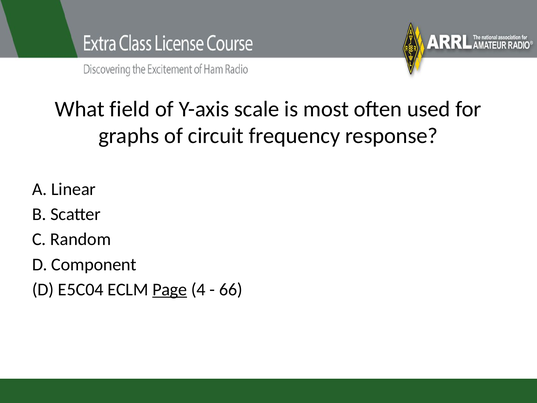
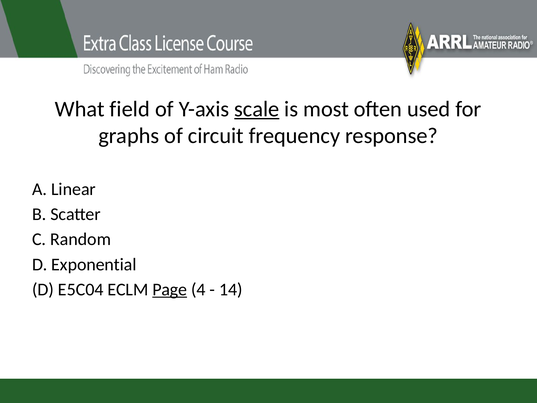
scale underline: none -> present
Component: Component -> Exponential
66: 66 -> 14
